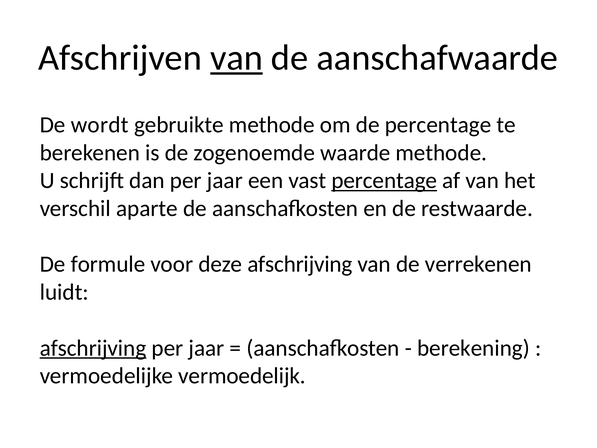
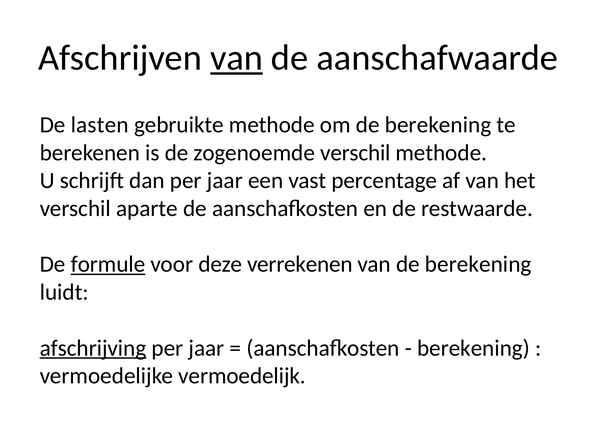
wordt: wordt -> lasten
om de percentage: percentage -> berekening
zogenoemde waarde: waarde -> verschil
percentage at (384, 181) underline: present -> none
formule underline: none -> present
deze afschrijving: afschrijving -> verrekenen
van de verrekenen: verrekenen -> berekening
